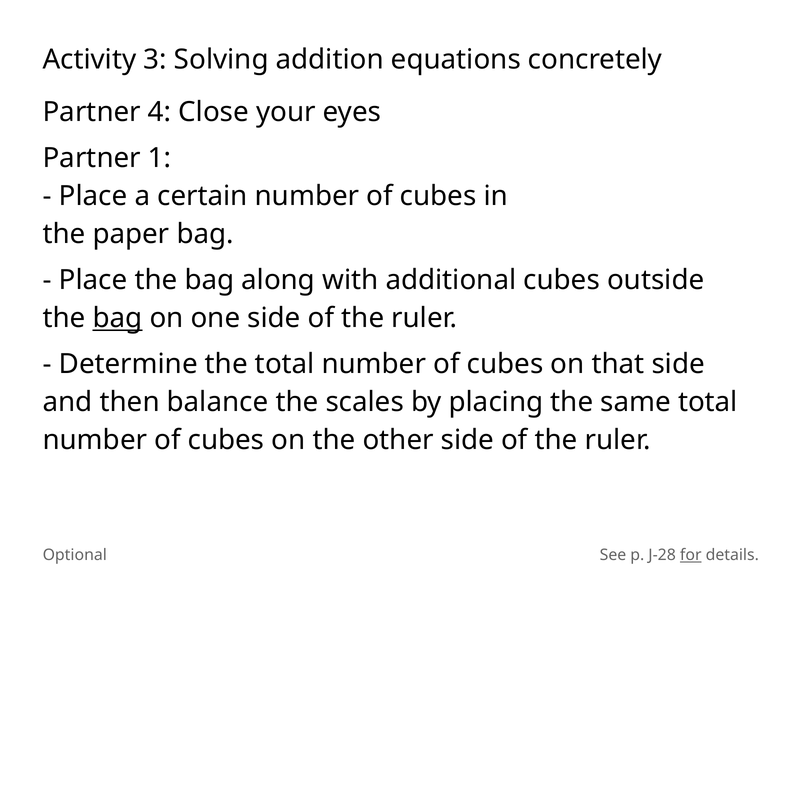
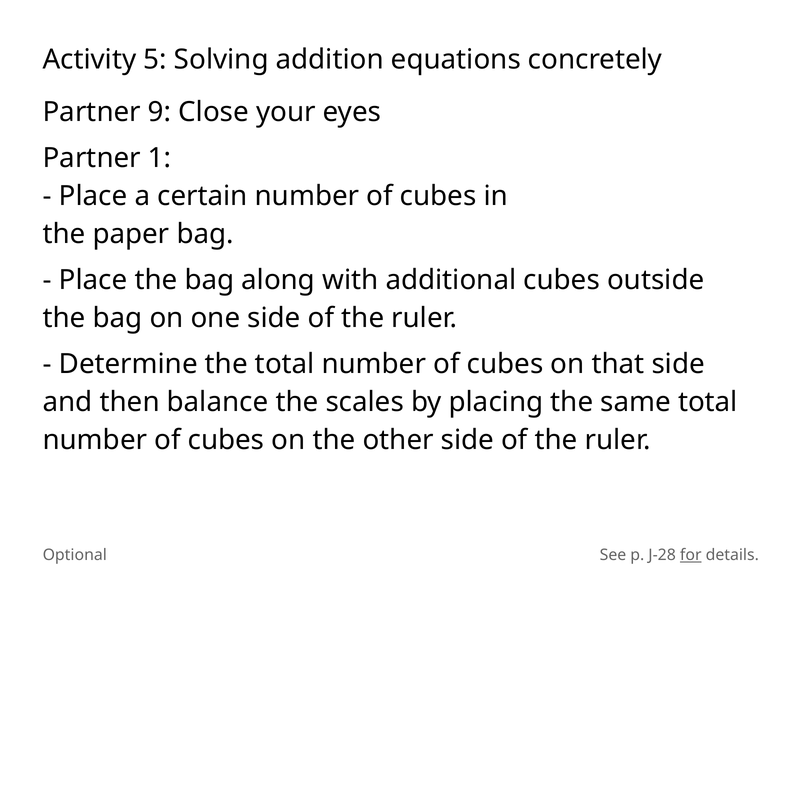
3: 3 -> 5
4: 4 -> 9
bag at (118, 318) underline: present -> none
